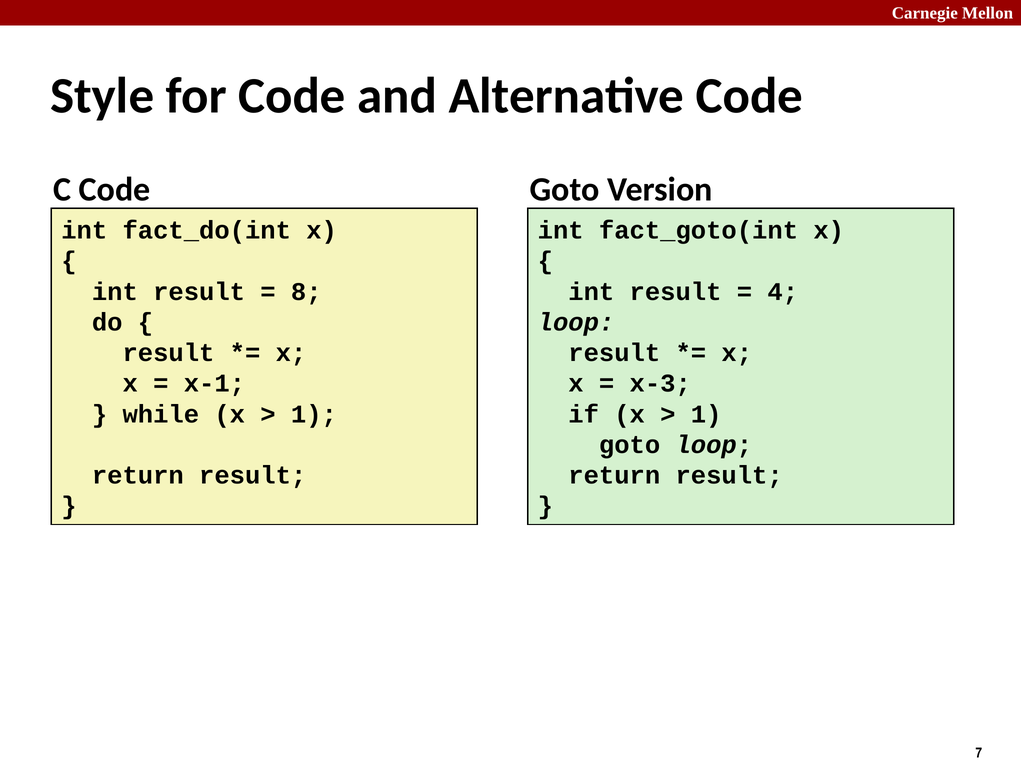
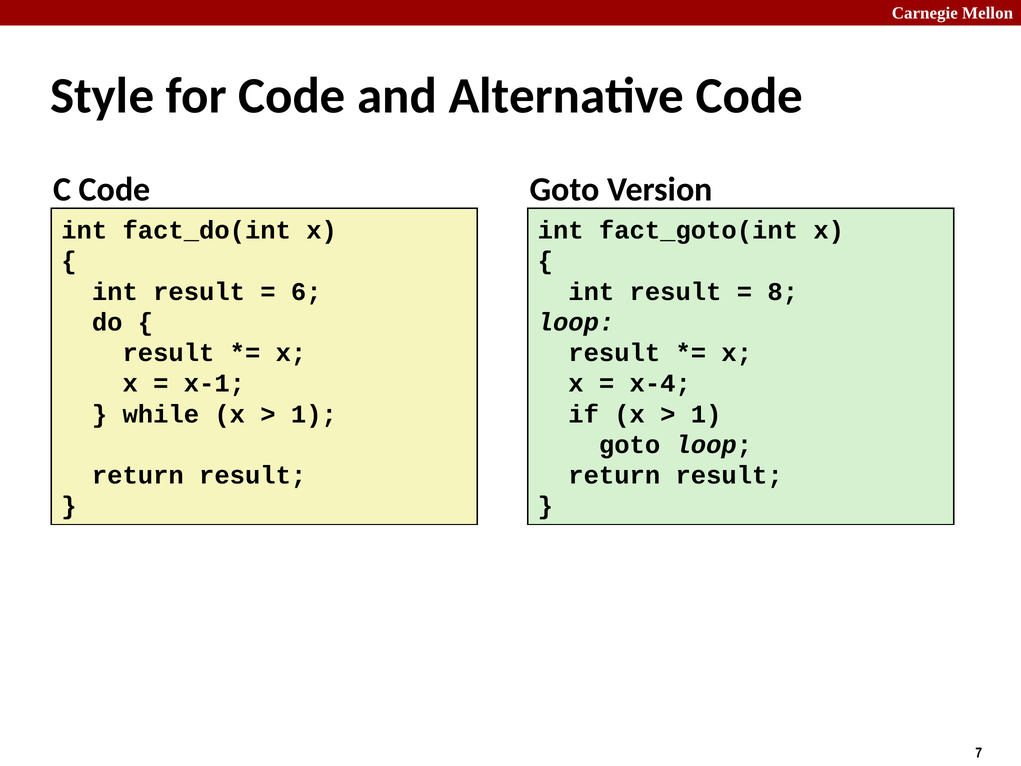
8: 8 -> 6
4: 4 -> 8
x-3: x-3 -> x-4
